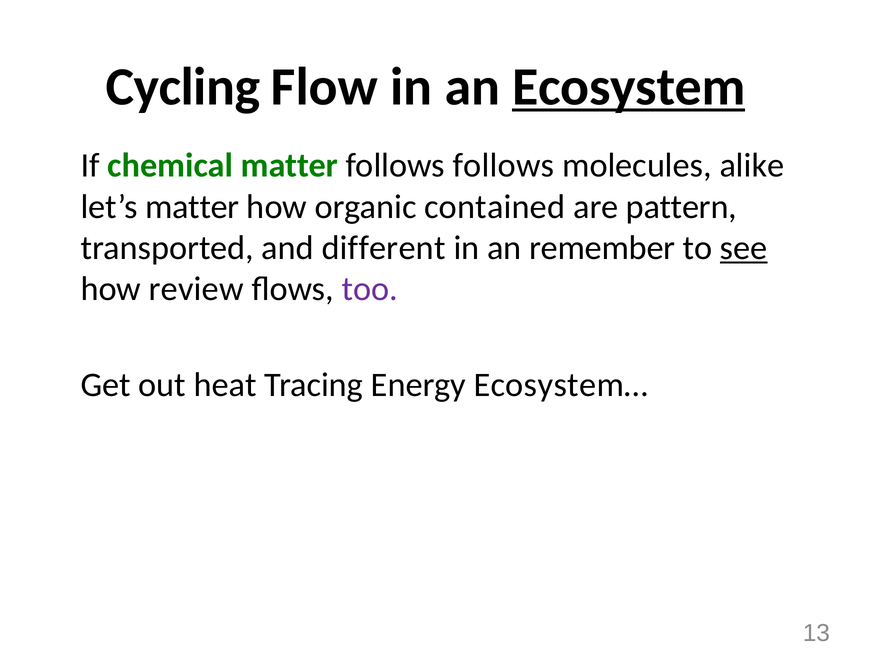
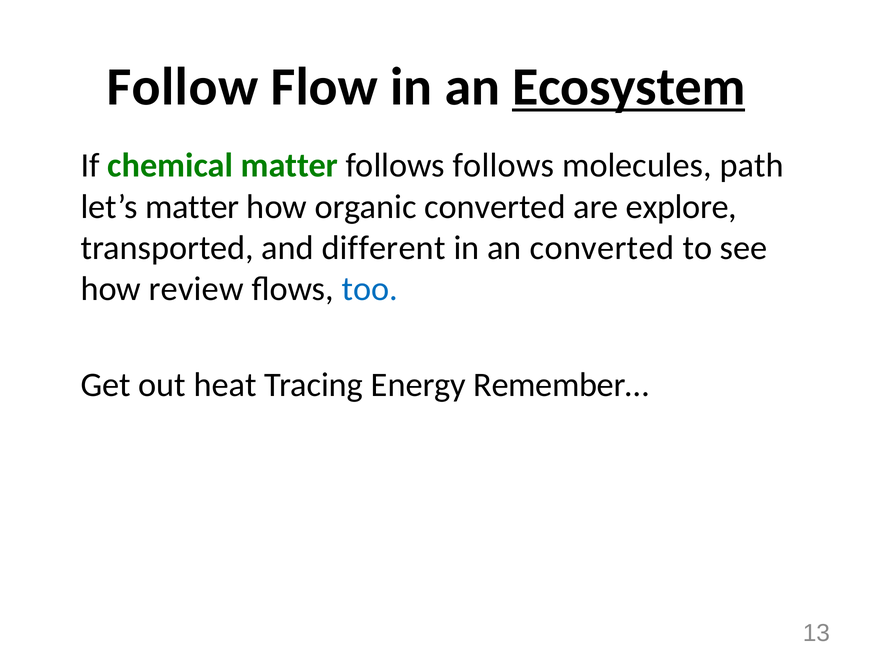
Cycling: Cycling -> Follow
alike: alike -> path
organic contained: contained -> converted
pattern: pattern -> explore
an remember: remember -> converted
see underline: present -> none
too colour: purple -> blue
Ecosystem…: Ecosystem… -> Remember…
